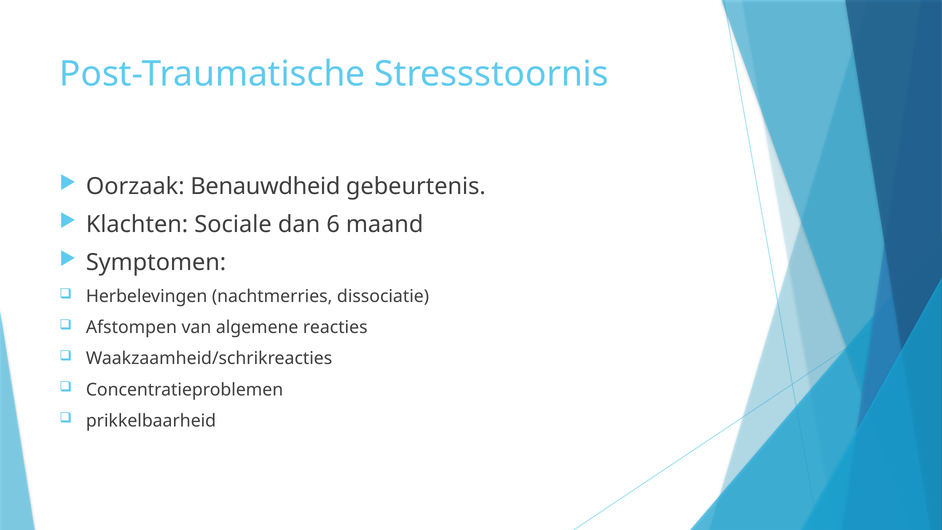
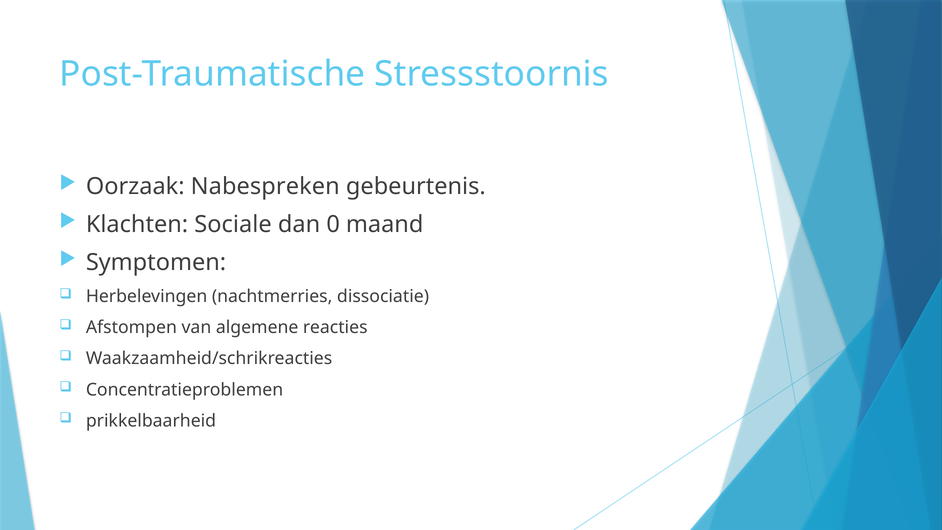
Benauwdheid: Benauwdheid -> Nabespreken
6: 6 -> 0
